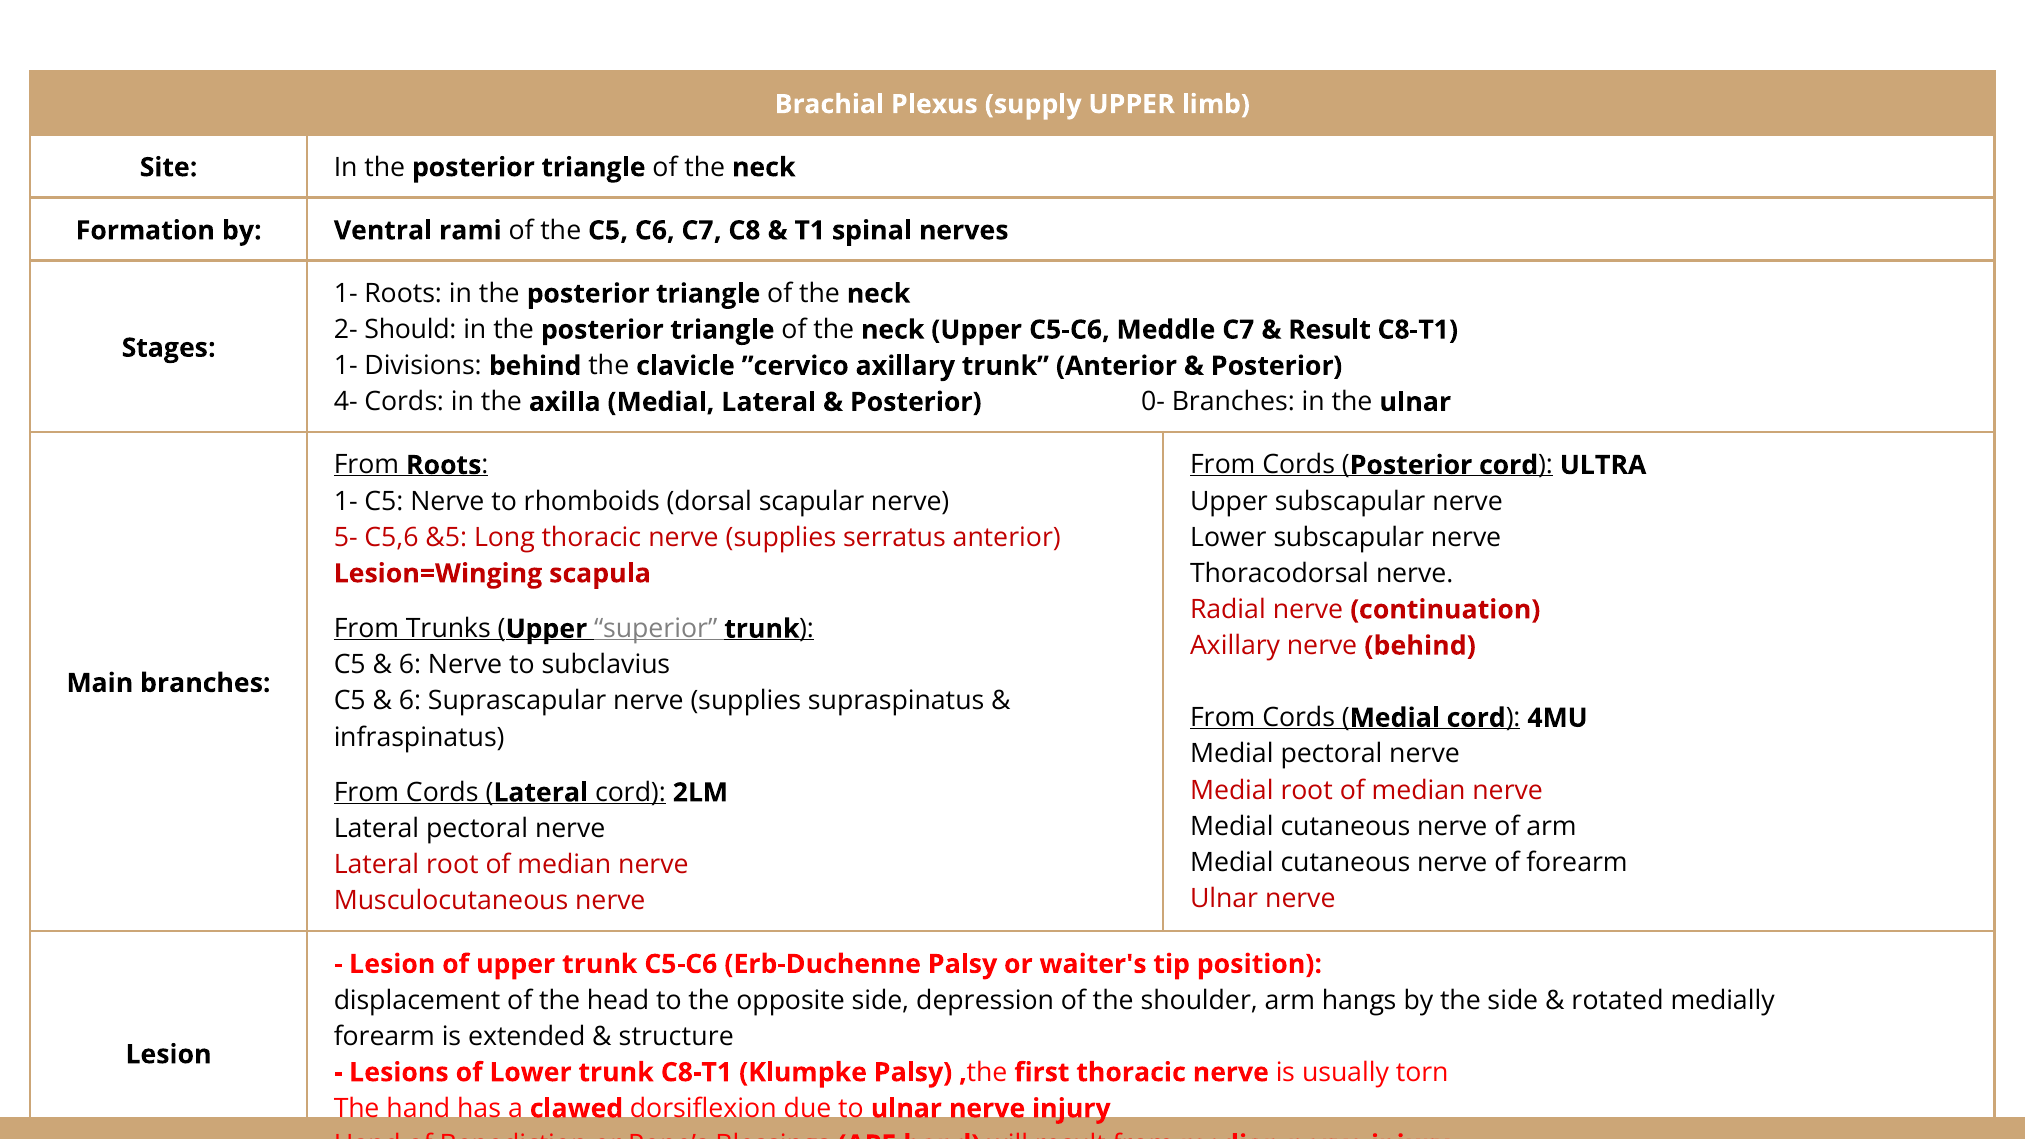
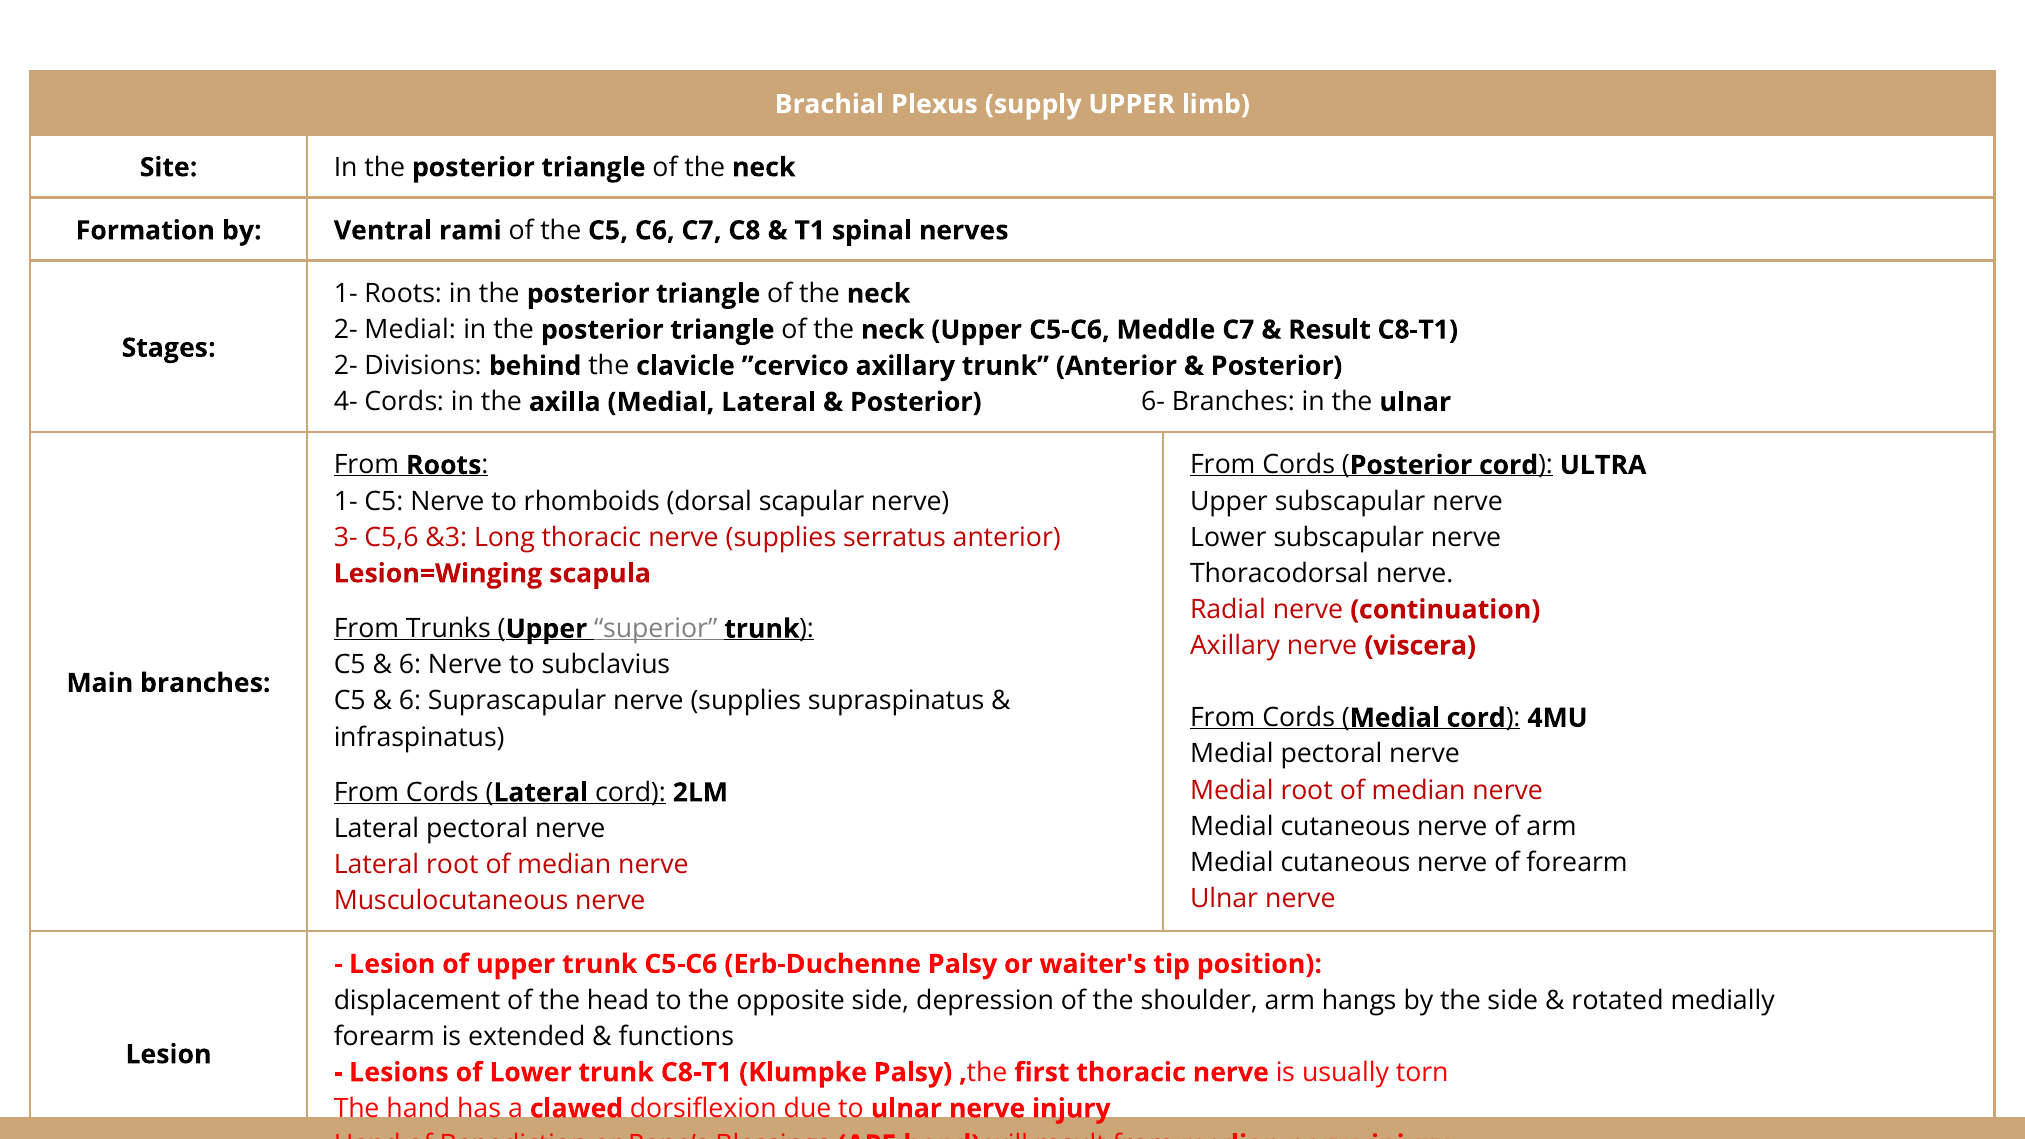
2- Should: Should -> Medial
1- at (346, 366): 1- -> 2-
0-: 0- -> 6-
5-: 5- -> 3-
&5: &5 -> &3
nerve behind: behind -> viscera
structure: structure -> functions
